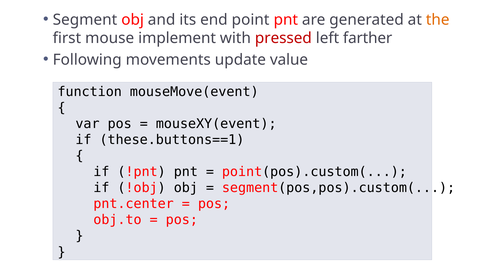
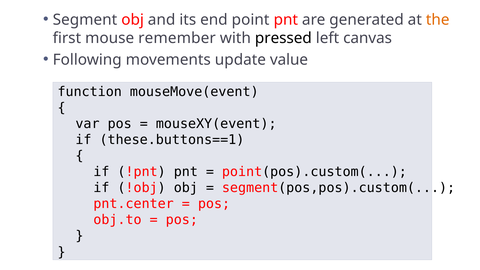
implement: implement -> remember
pressed colour: red -> black
farther: farther -> canvas
